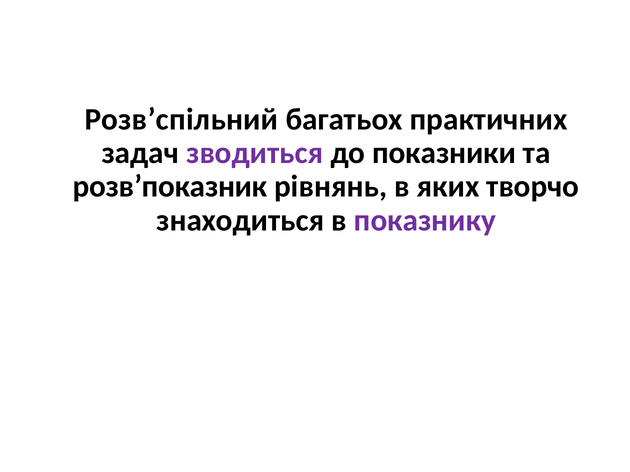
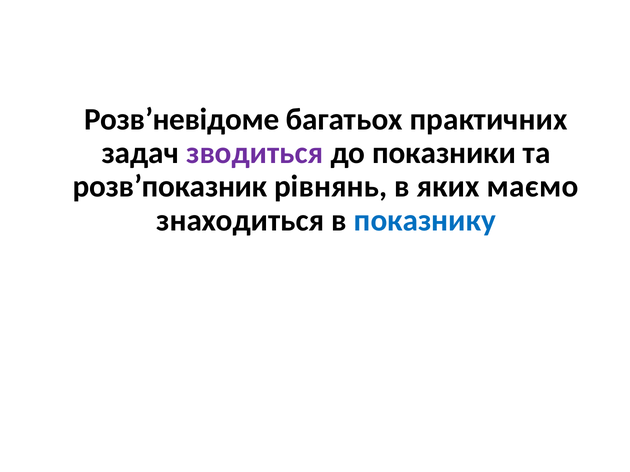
Розв’спільний: Розв’спільний -> Розв’невідоме
творчо: творчо -> маємо
показнику colour: purple -> blue
